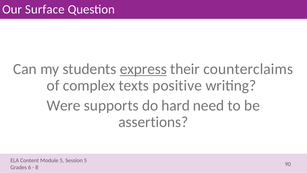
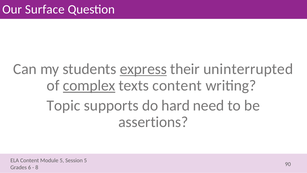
counterclaims: counterclaims -> uninterrupted
complex underline: none -> present
texts positive: positive -> content
Were: Were -> Topic
